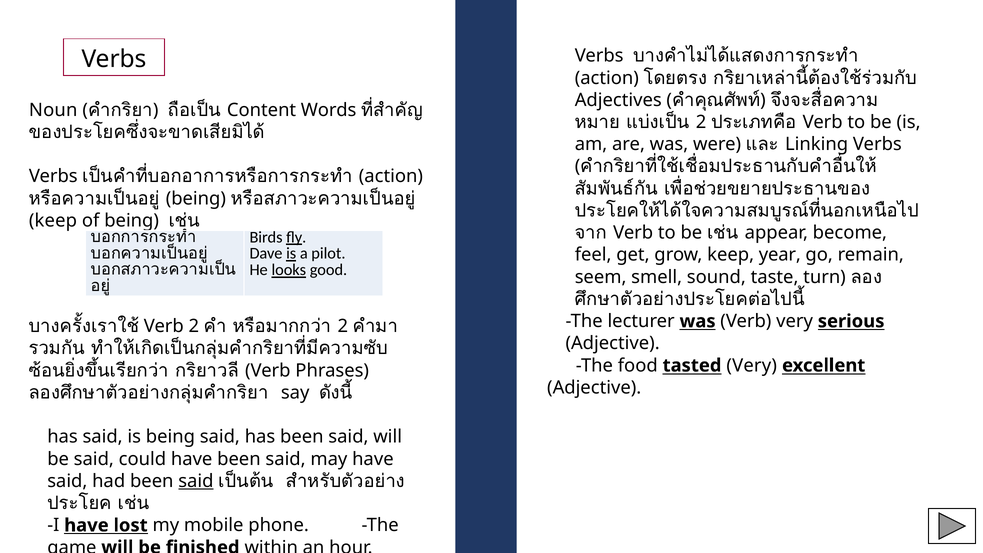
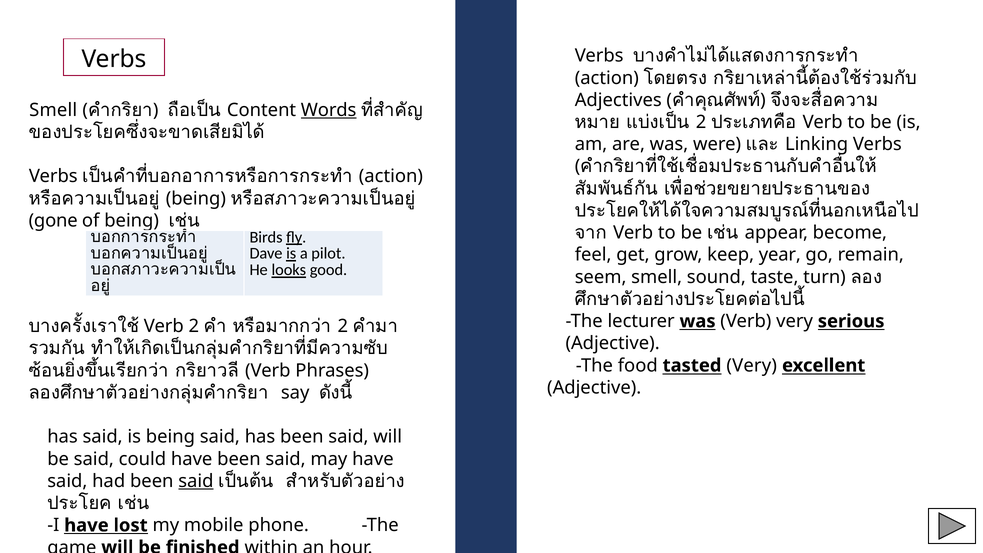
Noun at (53, 110): Noun -> Smell
Words underline: none -> present
keep at (53, 221): keep -> gone
